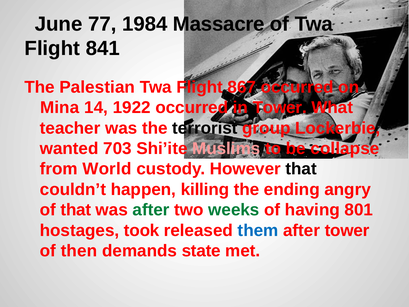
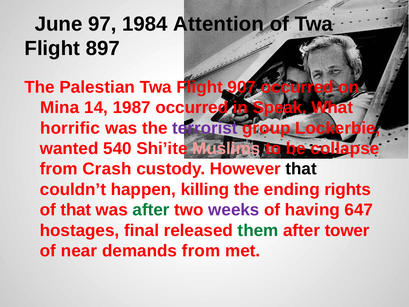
77: 77 -> 97
Massacre: Massacre -> Attention
841: 841 -> 897
867: 867 -> 907
1922: 1922 -> 1987
in Tower: Tower -> Speak
teacher: teacher -> horrific
terrorist colour: black -> purple
703: 703 -> 540
World: World -> Crash
angry: angry -> rights
weeks colour: green -> purple
801: 801 -> 647
took: took -> final
them colour: blue -> green
then: then -> near
demands state: state -> from
